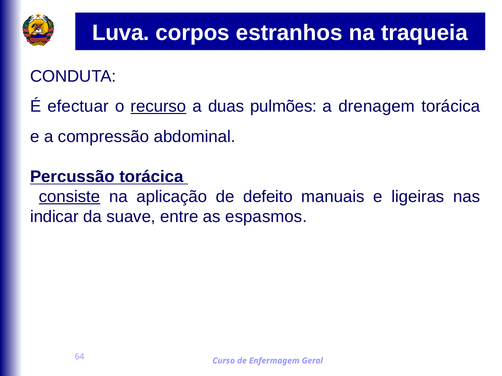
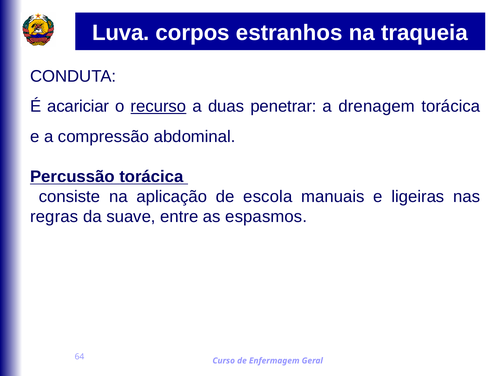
efectuar: efectuar -> acariciar
pulmões: pulmões -> penetrar
consiste underline: present -> none
defeito: defeito -> escola
indicar: indicar -> regras
